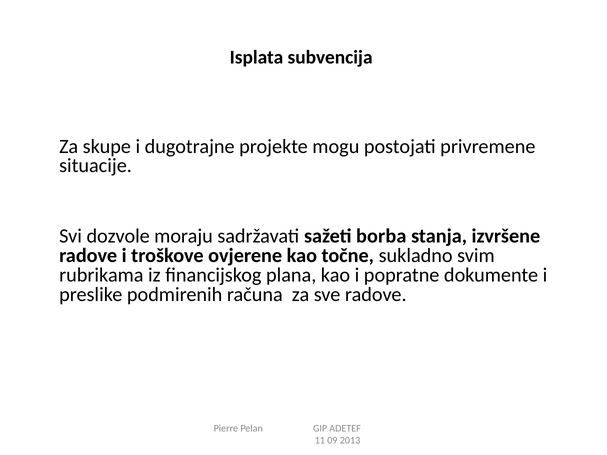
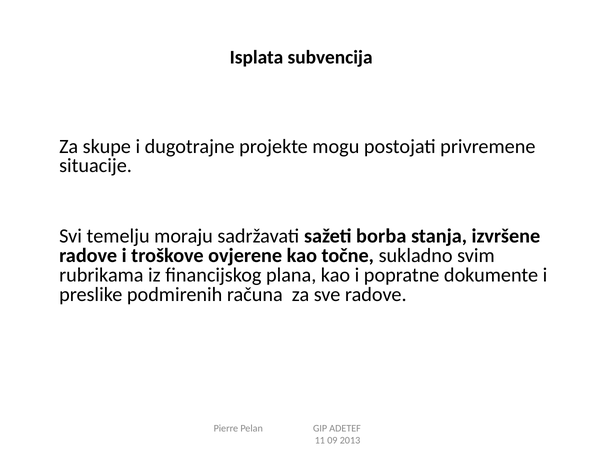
dozvole: dozvole -> temelju
